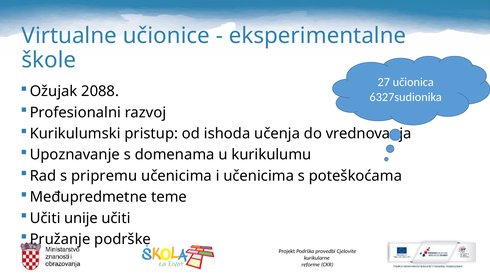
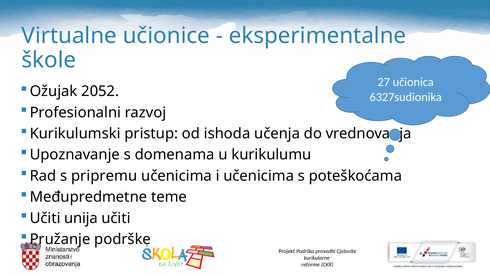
2088: 2088 -> 2052
unije: unije -> unija
